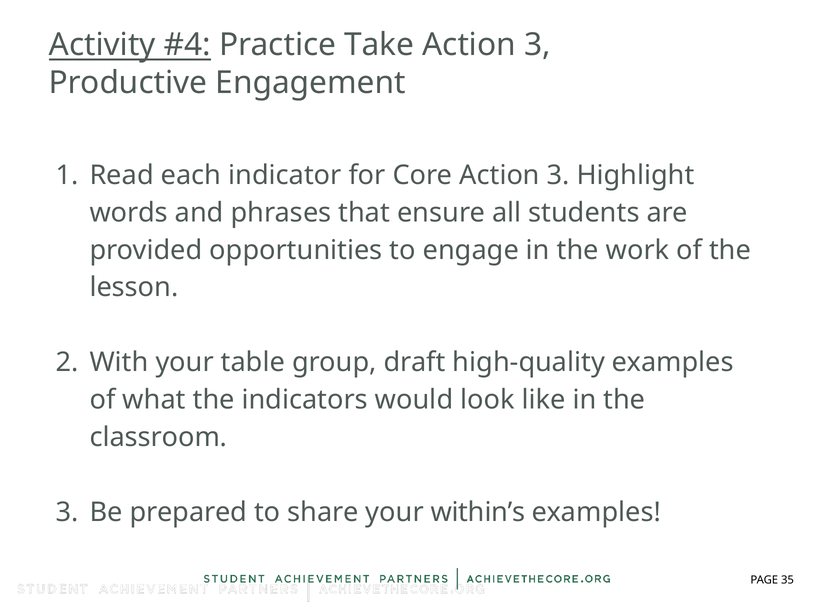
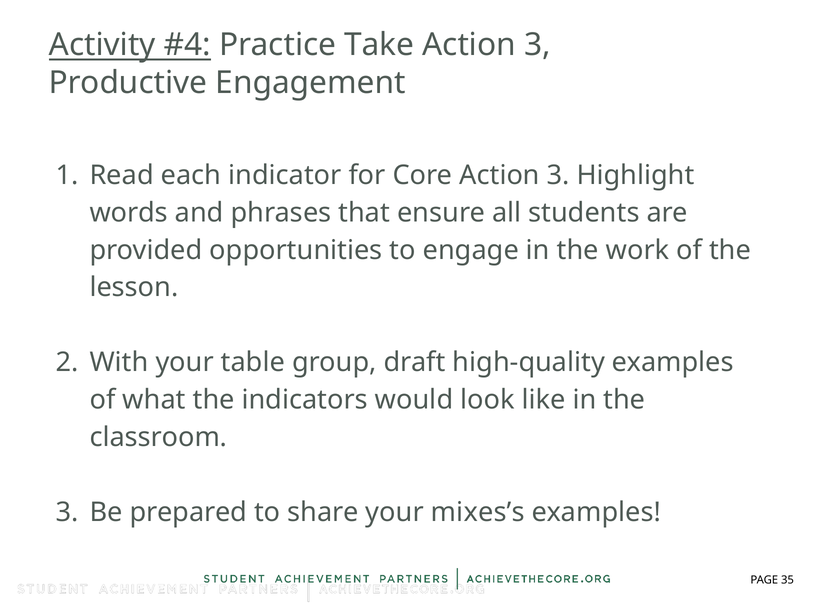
within’s: within’s -> mixes’s
